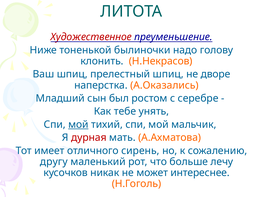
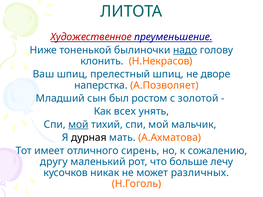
надо underline: none -> present
А.Оказались: А.Оказались -> А.Позволяет
серебре: серебре -> золотой
тебе: тебе -> всех
дурная colour: red -> black
интереснее: интереснее -> различных
